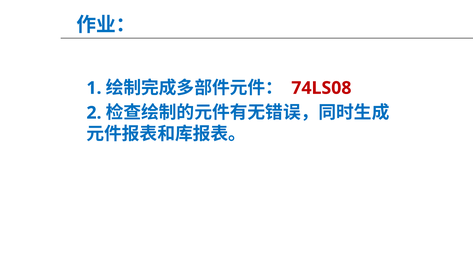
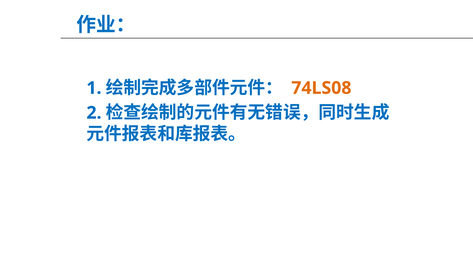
74LS08 colour: red -> orange
